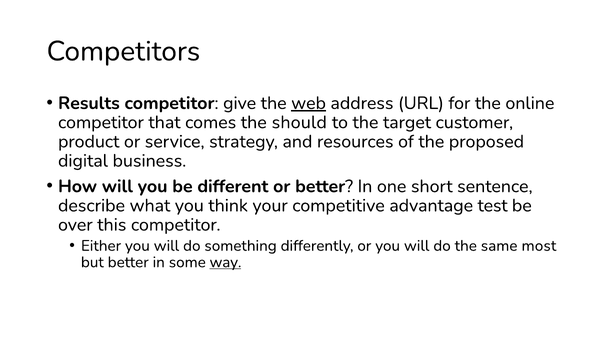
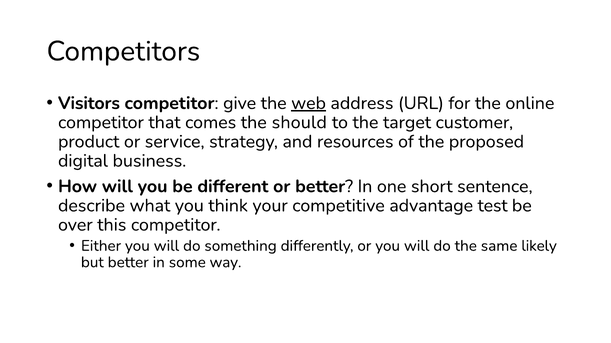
Results: Results -> Visitors
most: most -> likely
way underline: present -> none
